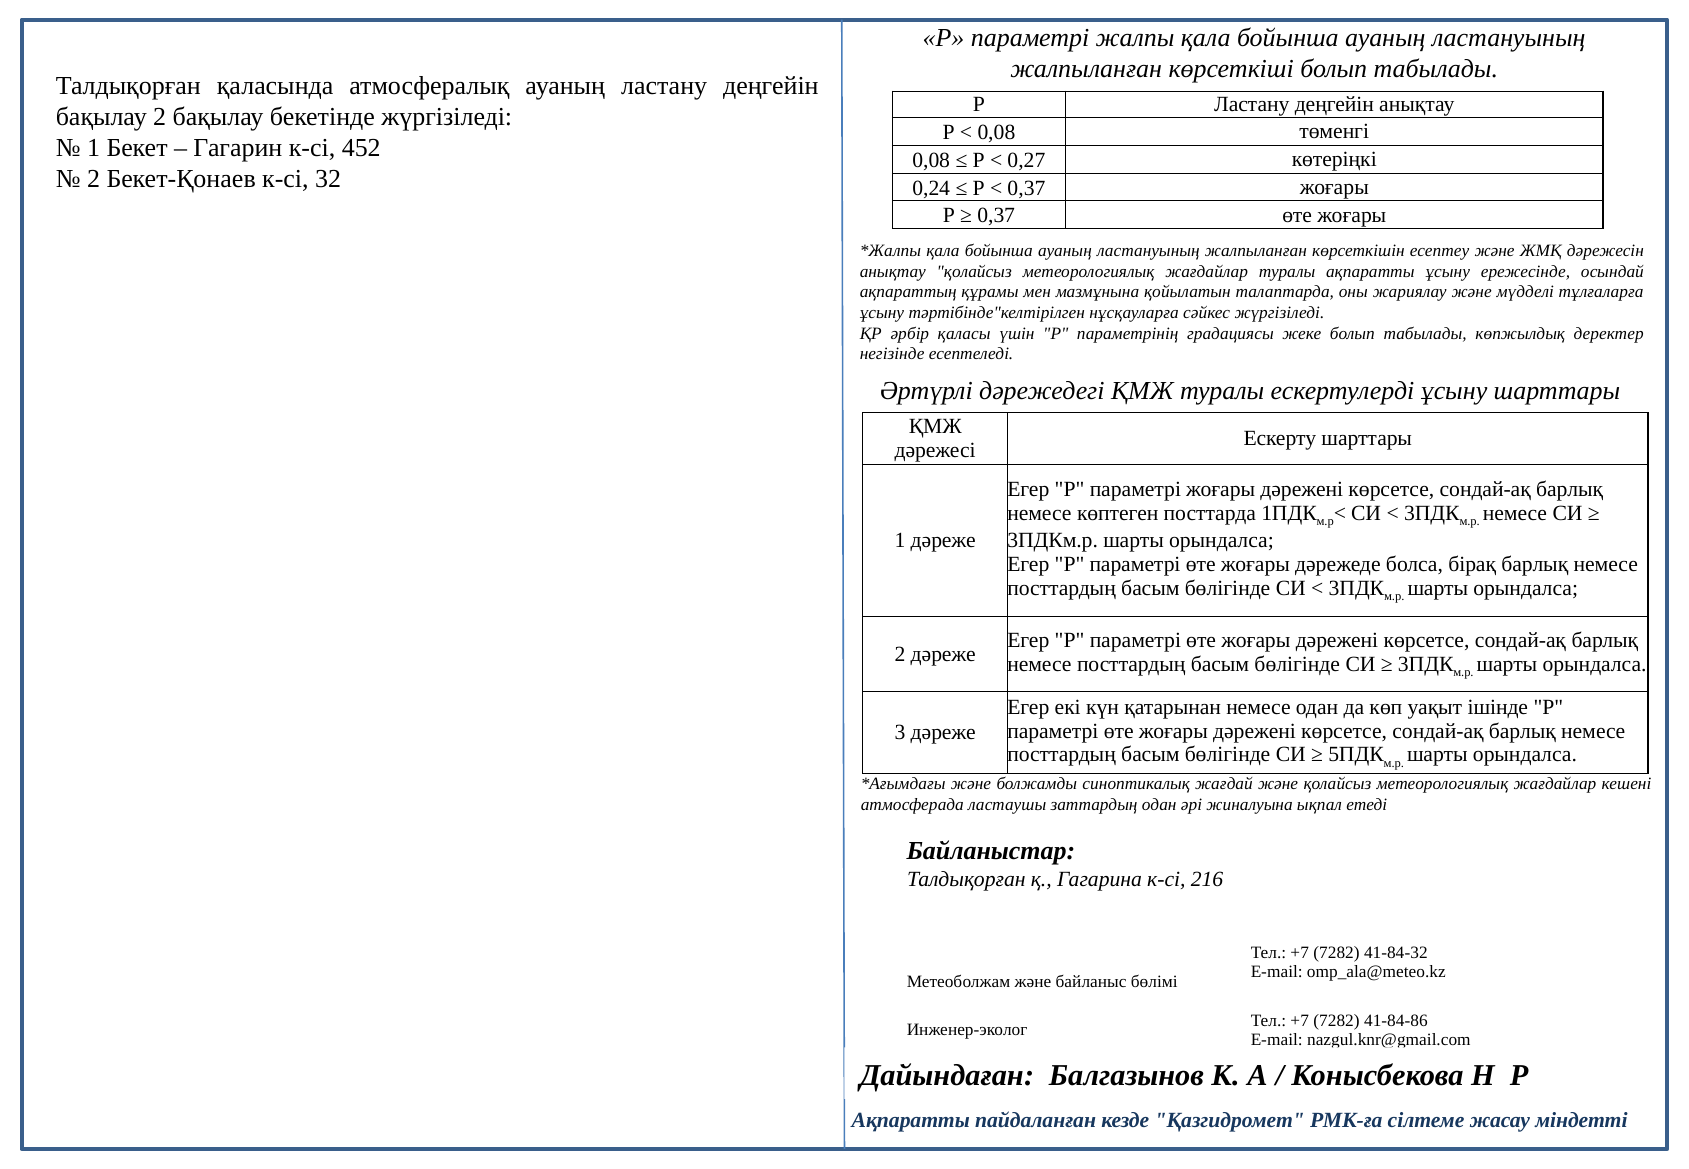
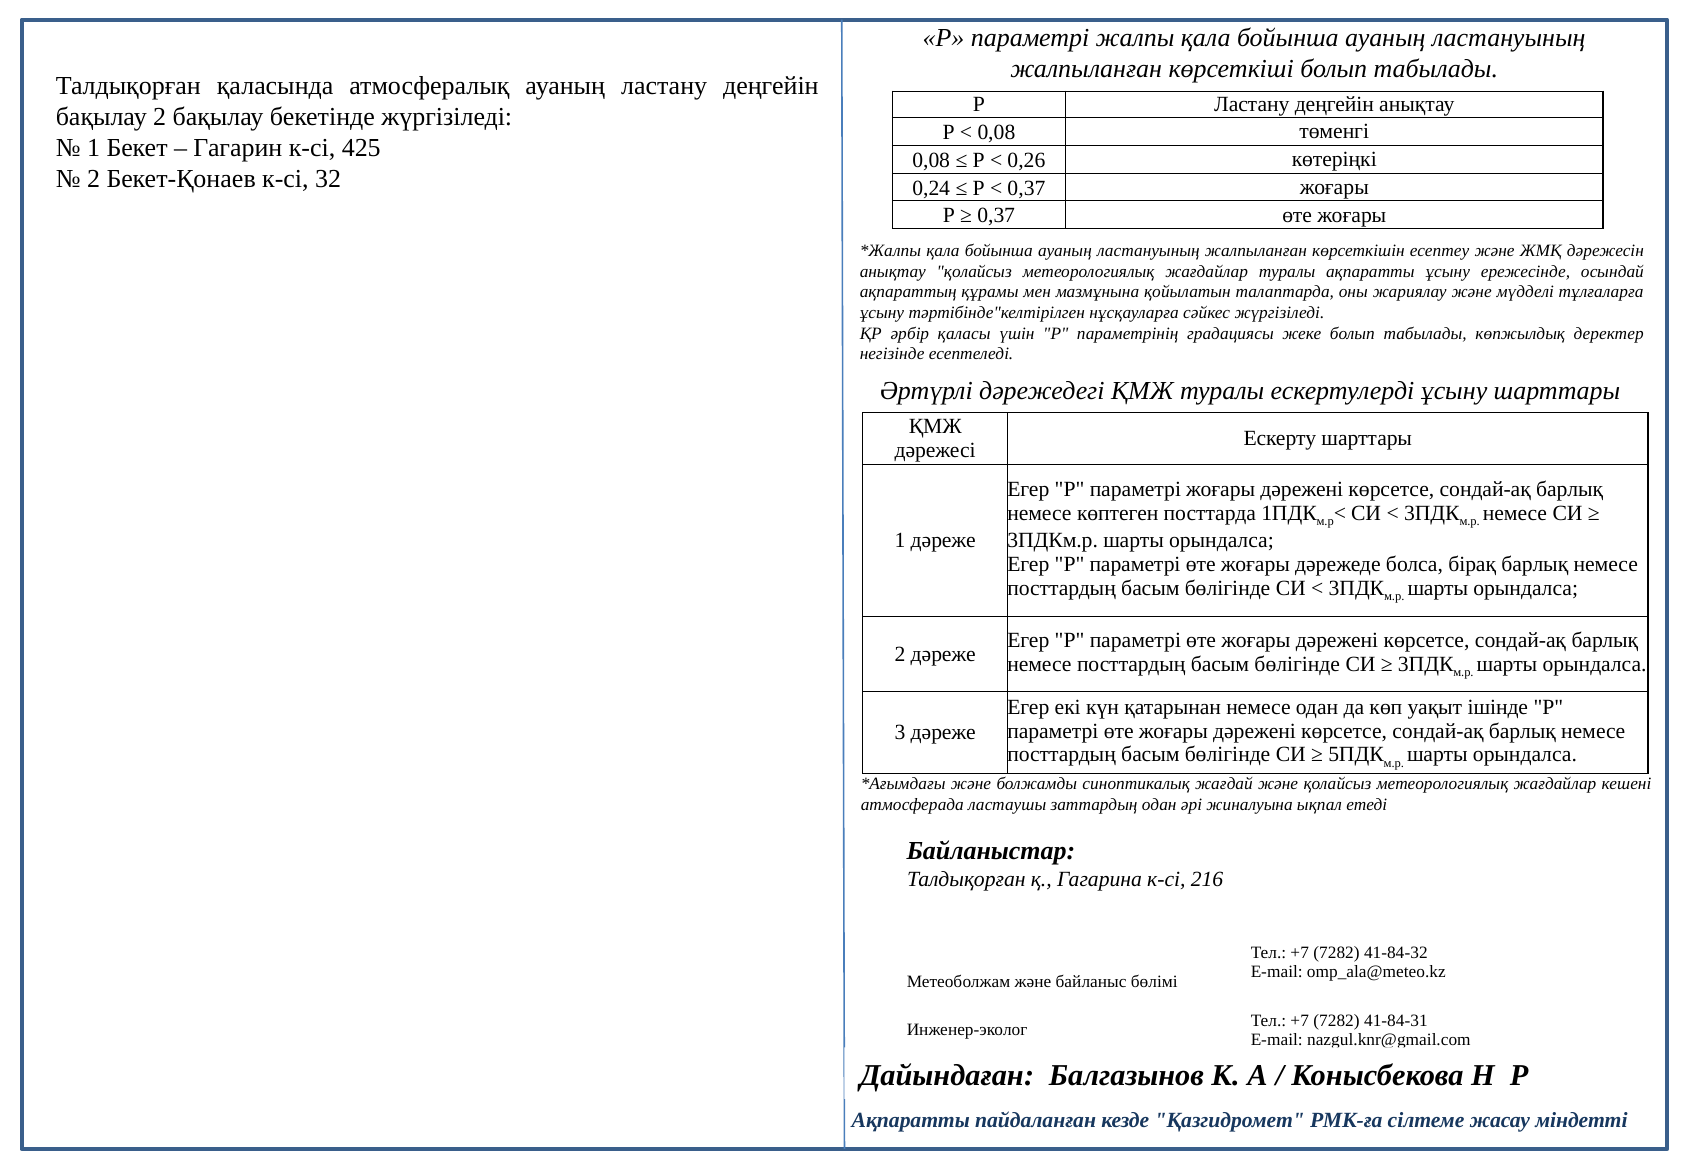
452: 452 -> 425
0,27: 0,27 -> 0,26
41-84-86: 41-84-86 -> 41-84-31
